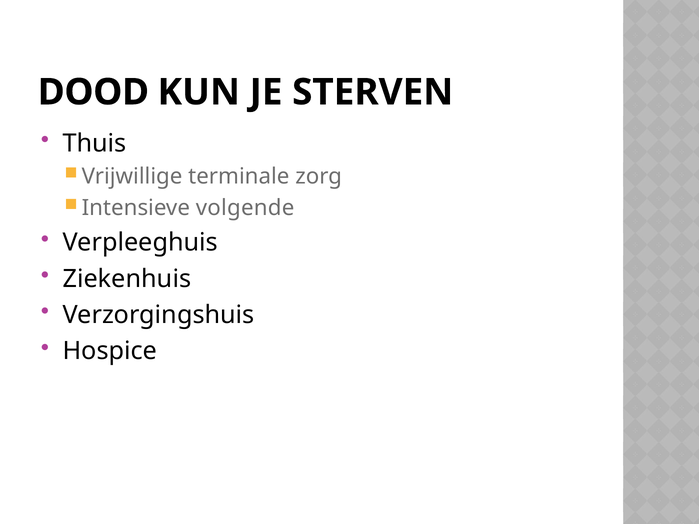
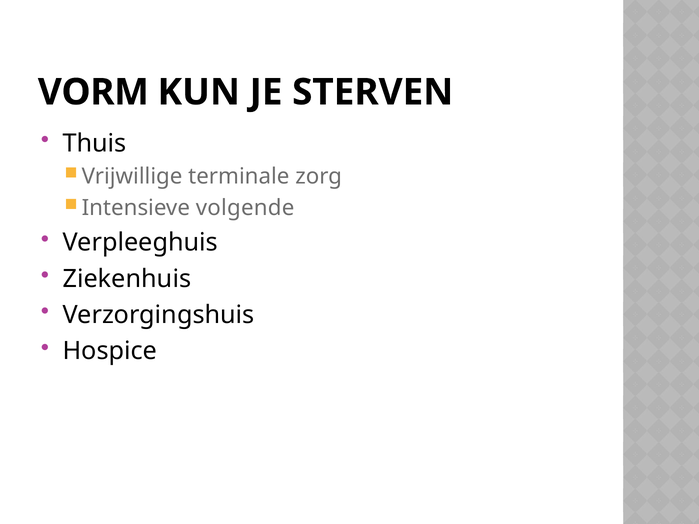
DOOD: DOOD -> VORM
